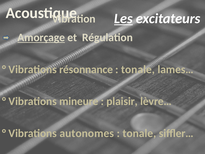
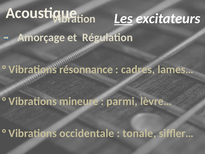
Amorçage underline: present -> none
tonale at (138, 69): tonale -> cadres
plaisir: plaisir -> parmi
autonomes: autonomes -> occidentale
